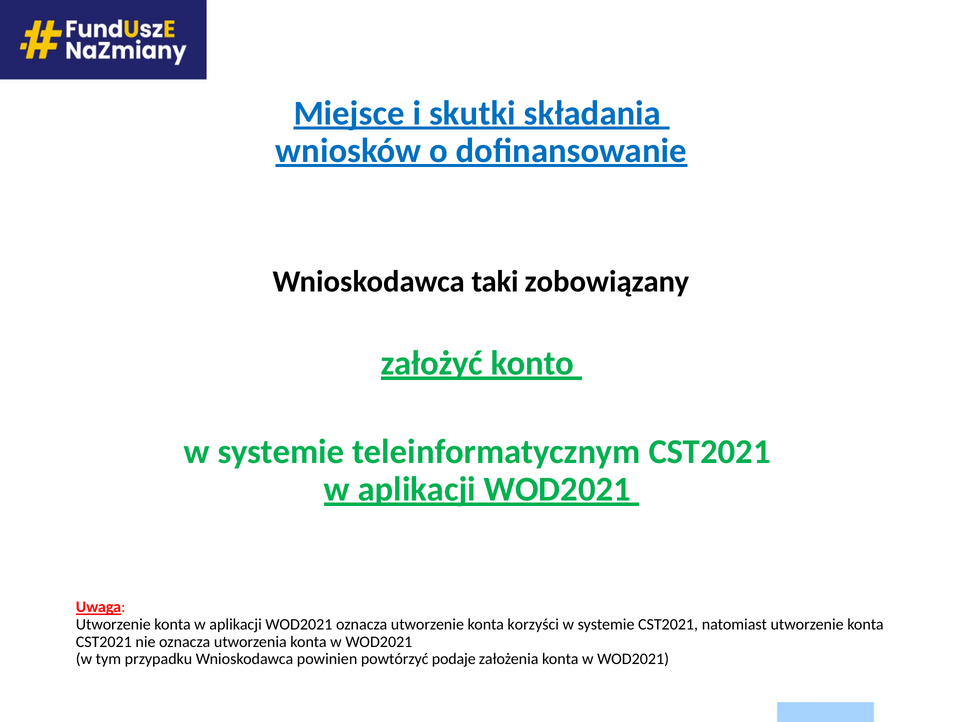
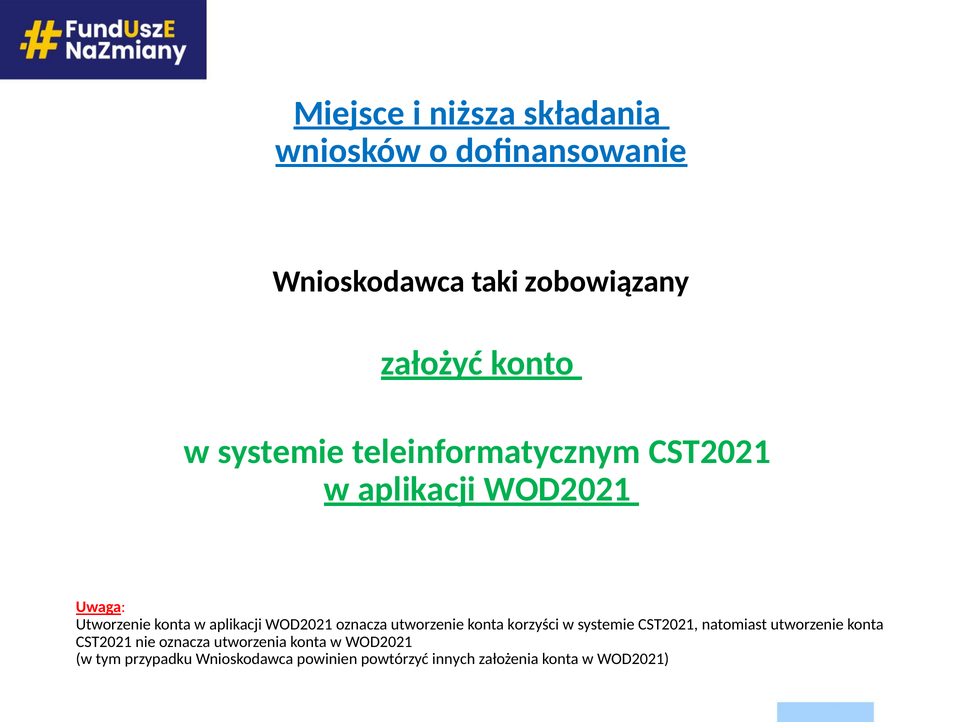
skutki: skutki -> niższa
podaje: podaje -> innych
